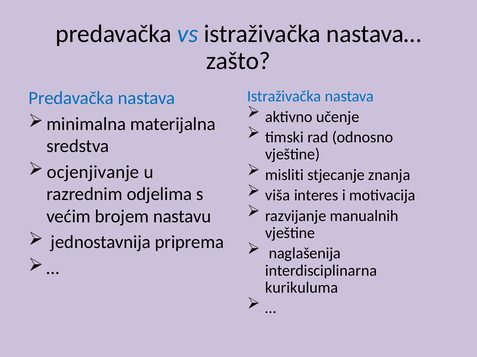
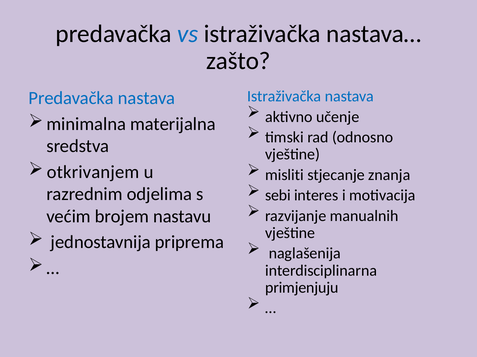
ocjenjivanje: ocjenjivanje -> otkrivanjem
viša: viša -> sebi
kurikuluma: kurikuluma -> primjenjuju
